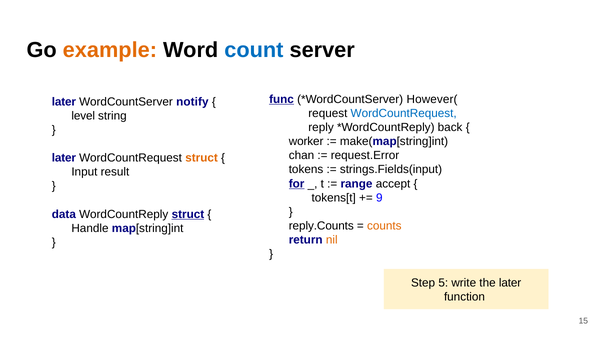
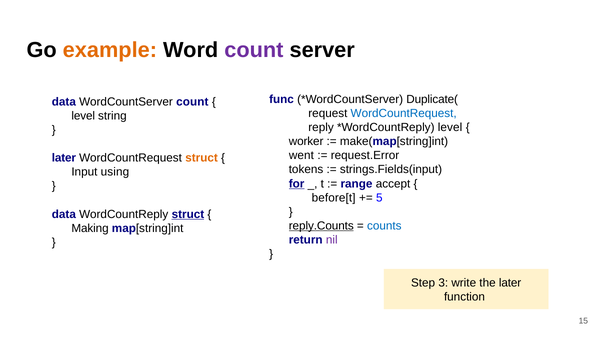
count at (254, 50) colour: blue -> purple
func underline: present -> none
However(: However( -> Duplicate(
later at (64, 102): later -> data
WordCountServer notify: notify -> count
back at (450, 127): back -> level
chan: chan -> went
result: result -> using
tokens[t: tokens[t -> before[t
9: 9 -> 5
reply.Counts underline: none -> present
counts colour: orange -> blue
Handle: Handle -> Making
nil colour: orange -> purple
5: 5 -> 3
